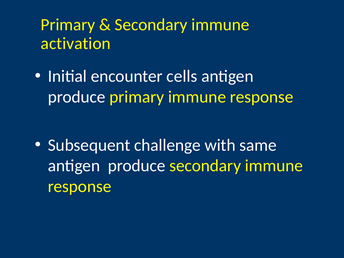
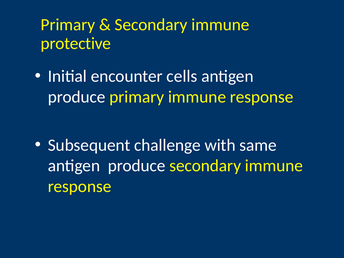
activation: activation -> protective
